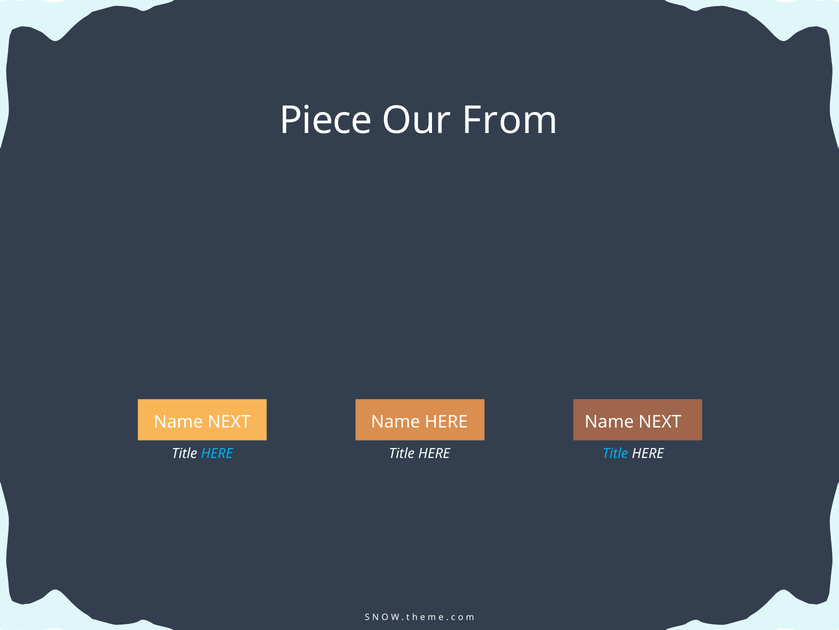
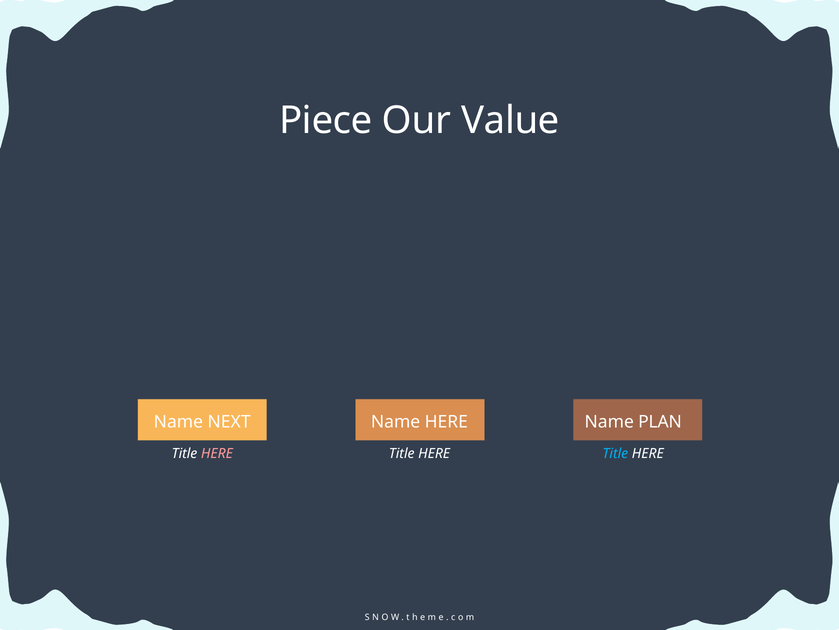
From: From -> Value
HERE Name NEXT: NEXT -> PLAN
HERE at (217, 453) colour: light blue -> pink
